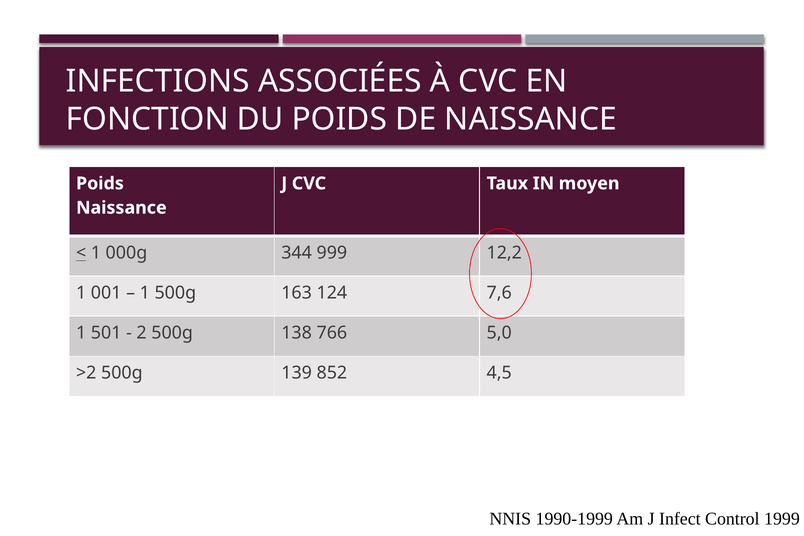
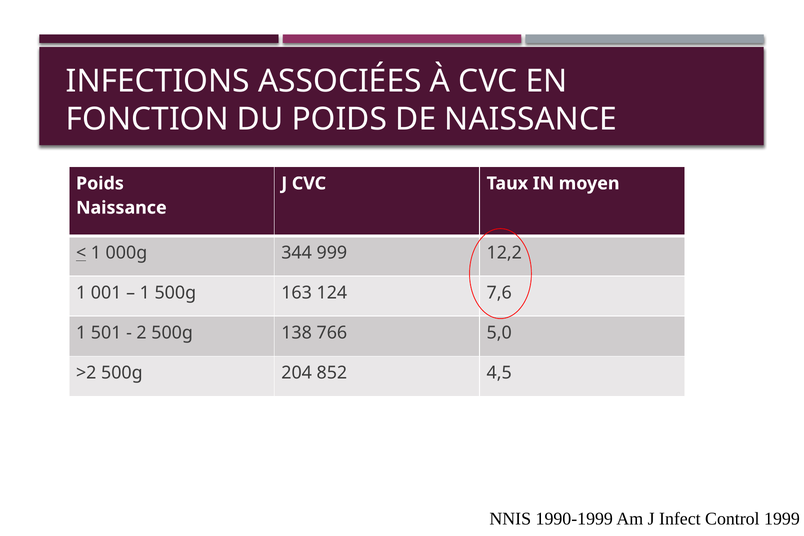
139: 139 -> 204
